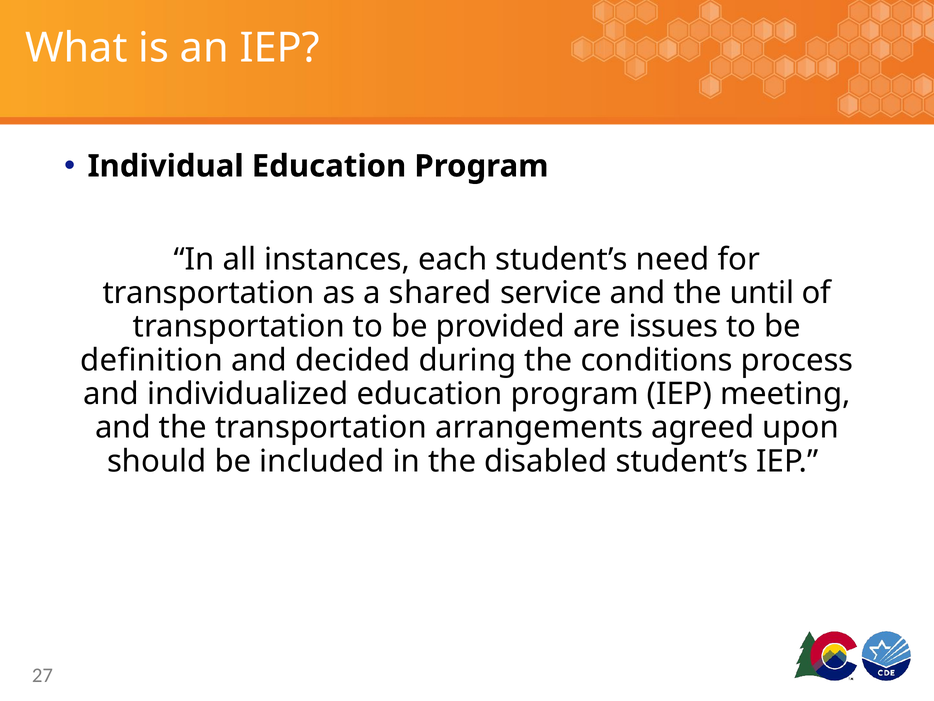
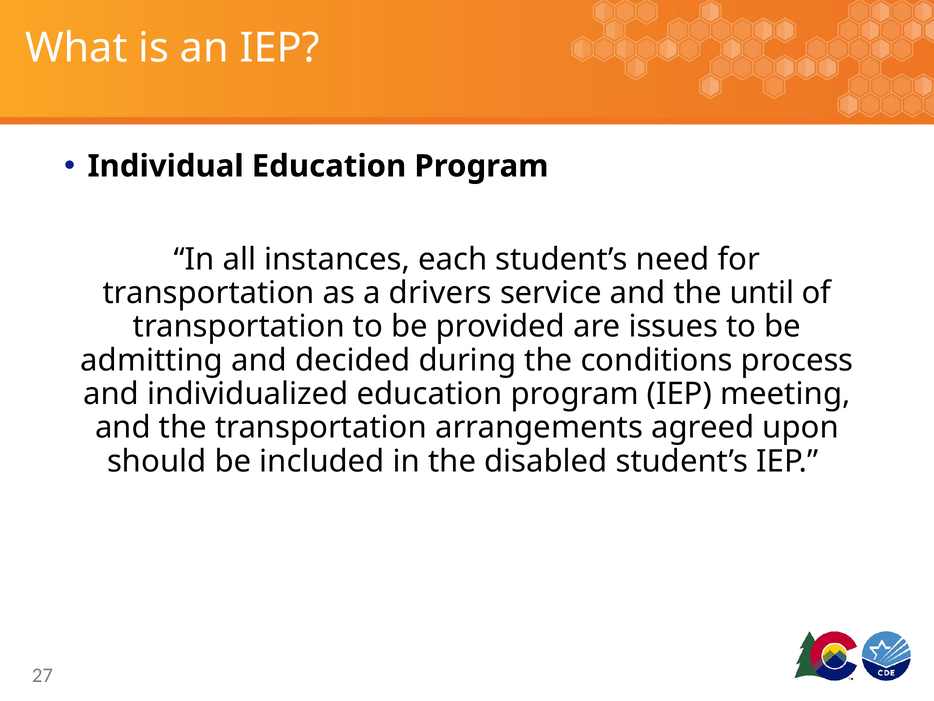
shared: shared -> drivers
definition: definition -> admitting
